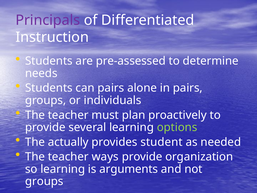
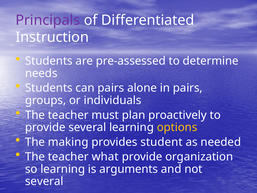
options colour: light green -> yellow
actually: actually -> making
ways: ways -> what
groups at (44, 181): groups -> several
